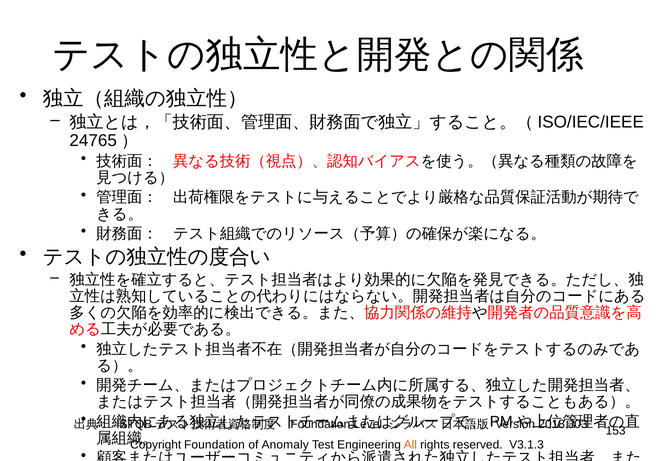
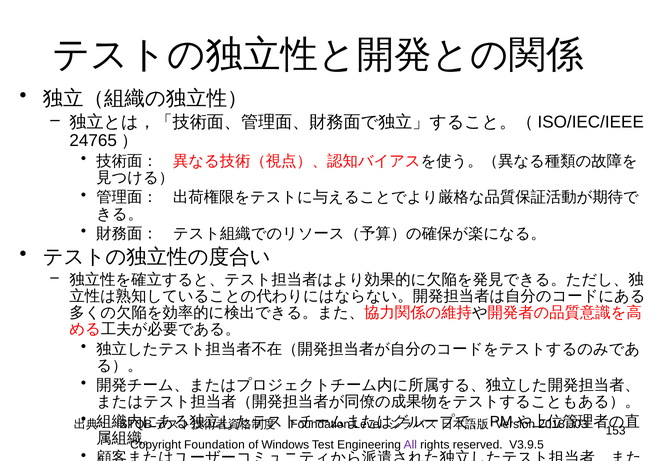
Anomaly: Anomaly -> Windows
All colour: orange -> purple
V3.1.3: V3.1.3 -> V3.9.5
